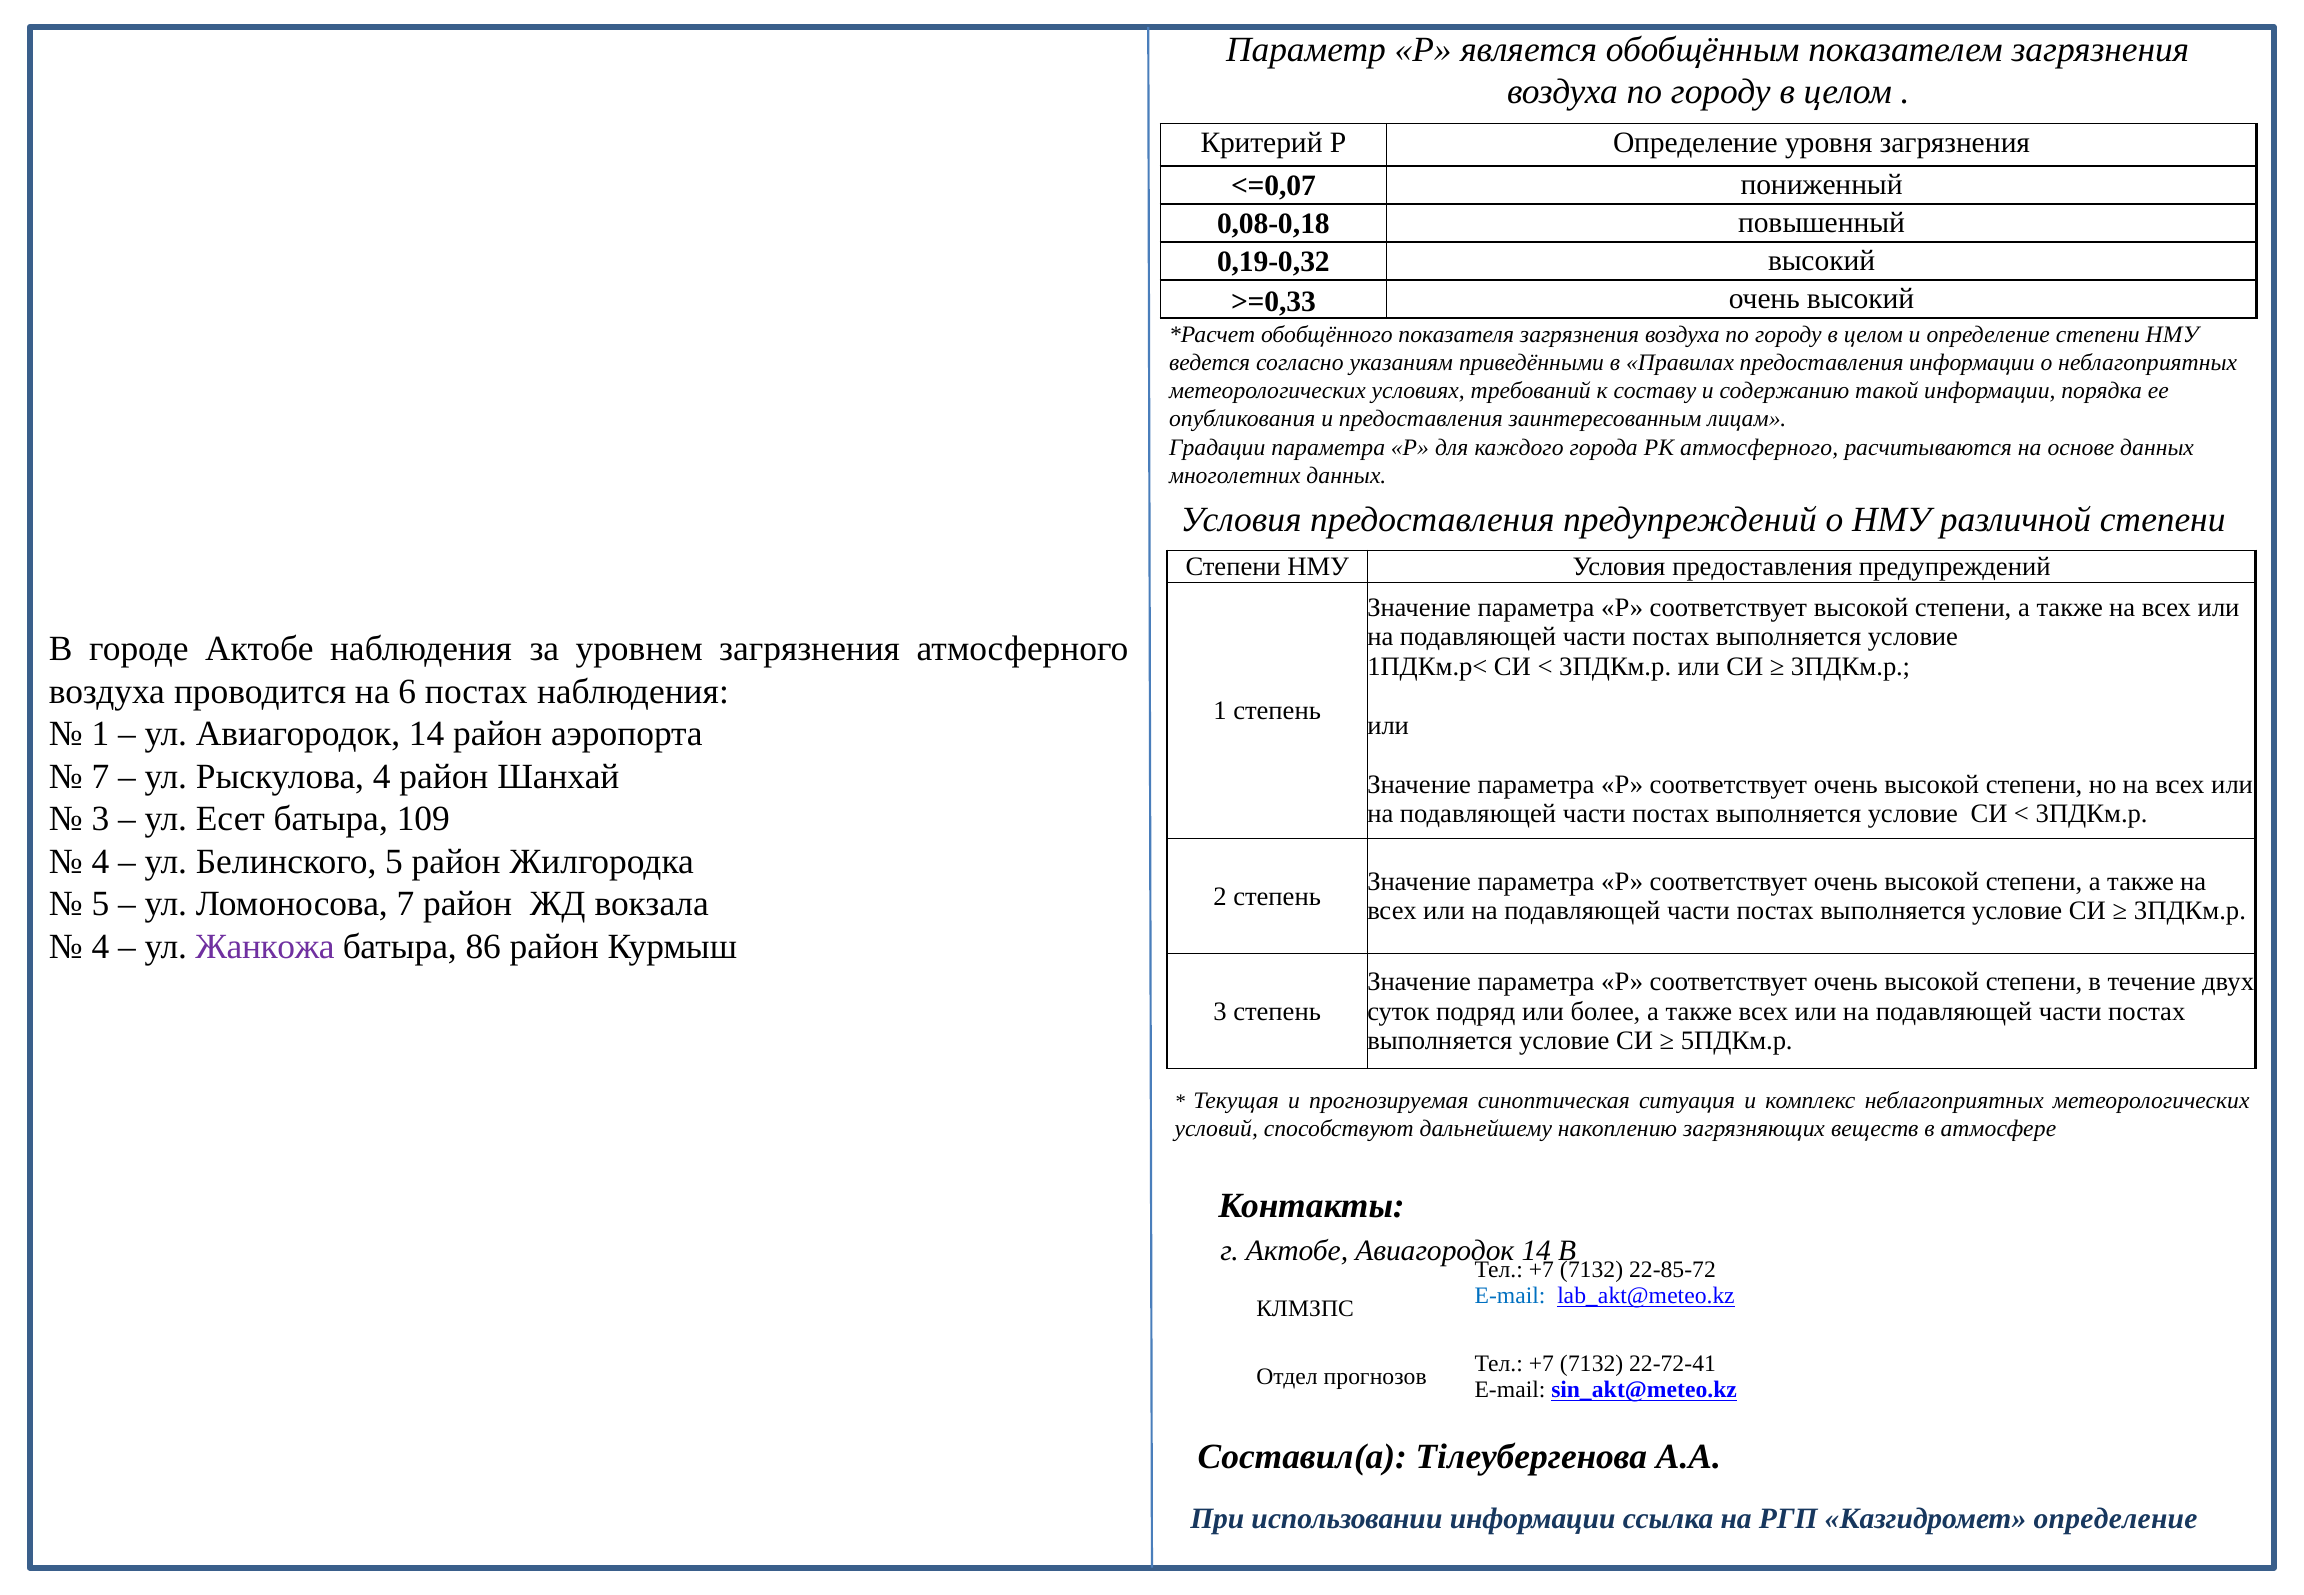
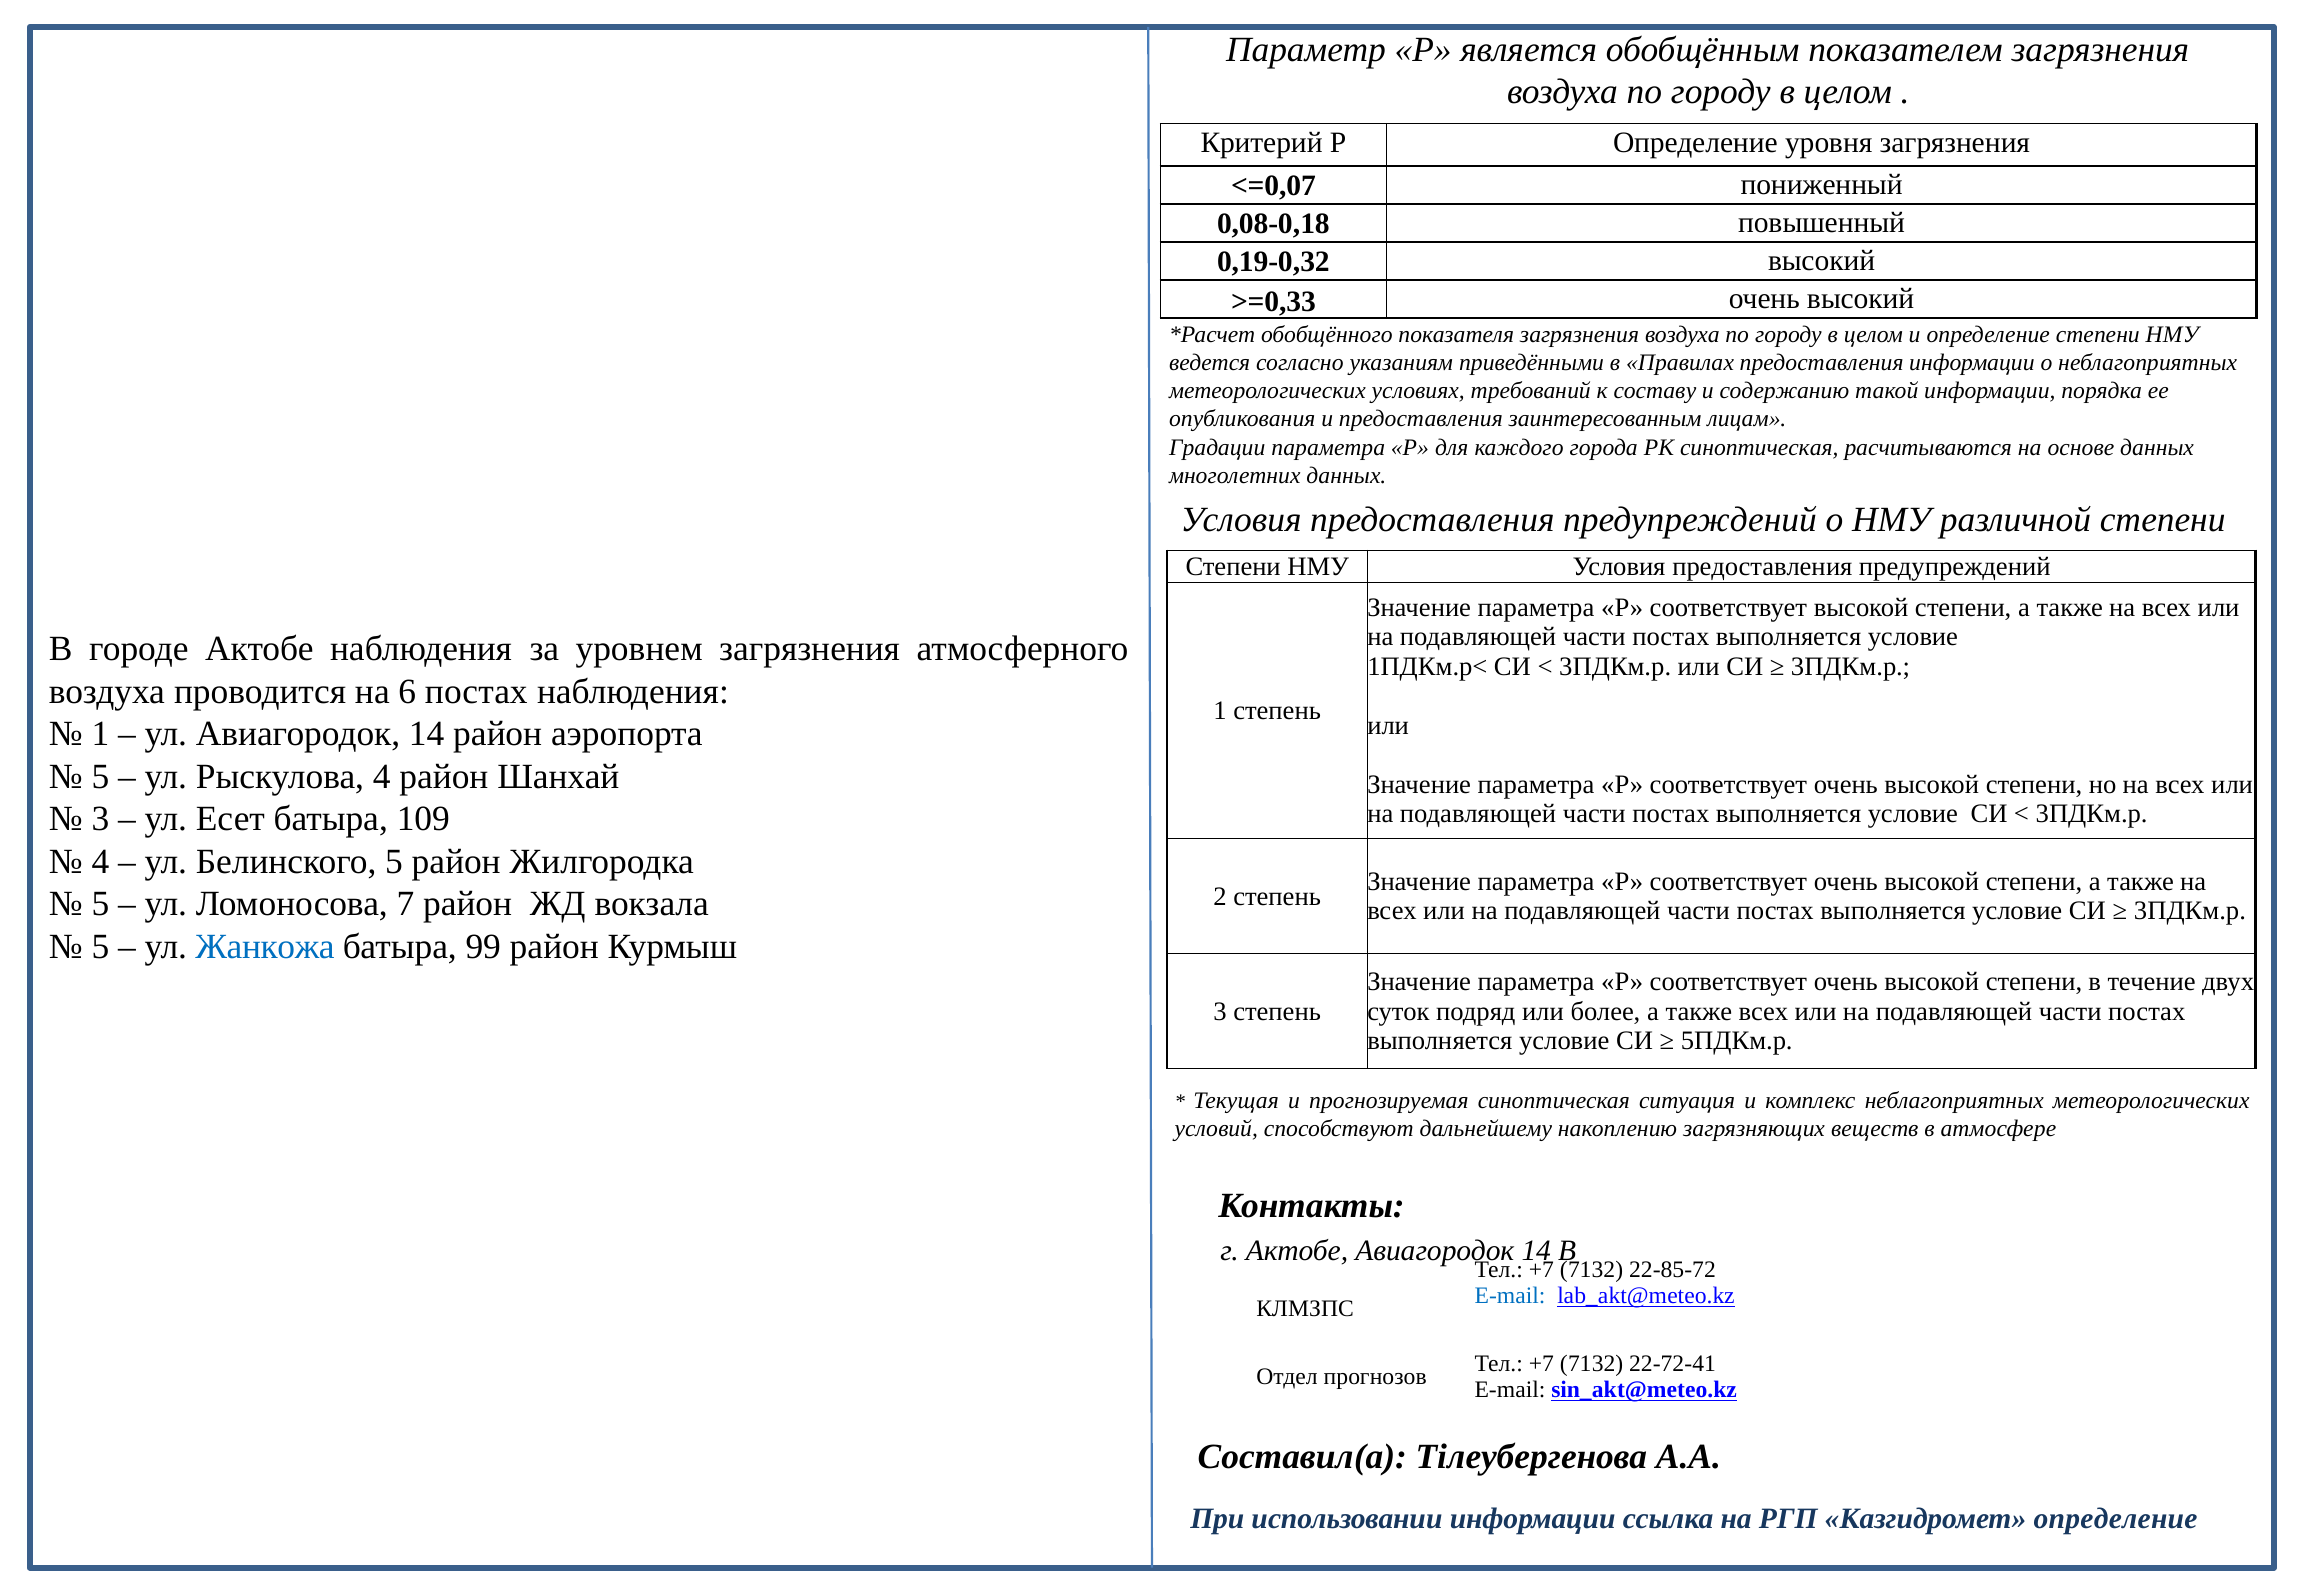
РК атмосферного: атмосферного -> синоптическая
7 at (100, 777): 7 -> 5
4 at (100, 947): 4 -> 5
Жанкожа colour: purple -> blue
86: 86 -> 99
